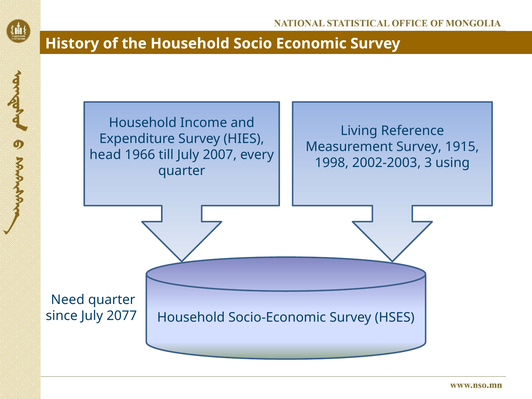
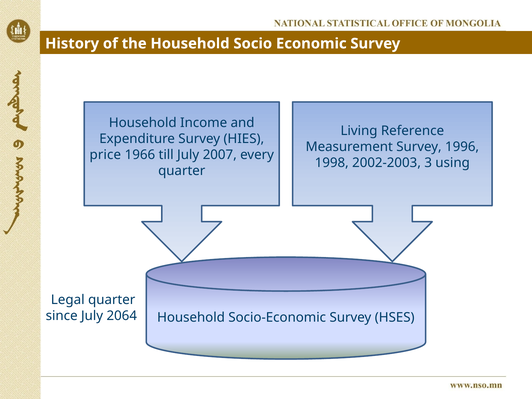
1915: 1915 -> 1996
head: head -> price
Need: Need -> Legal
2077: 2077 -> 2064
